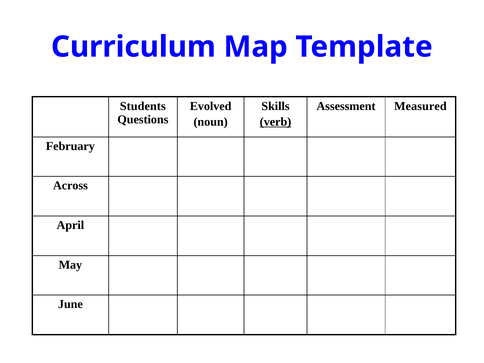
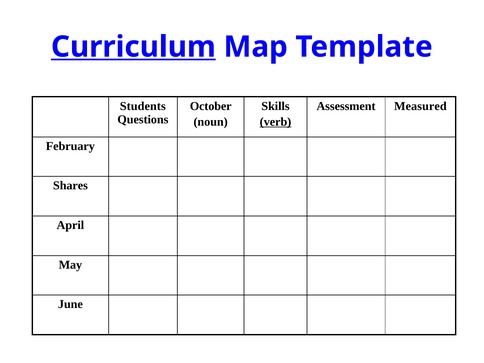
Curriculum underline: none -> present
Evolved: Evolved -> October
Across: Across -> Shares
